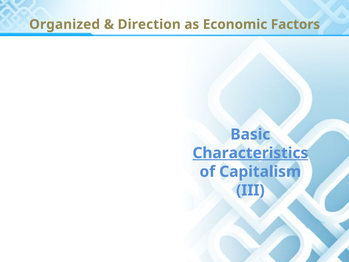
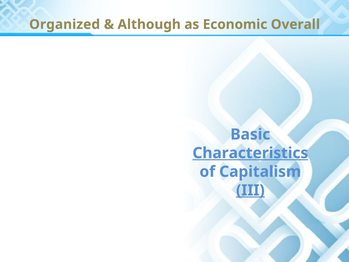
Direction: Direction -> Although
Factors: Factors -> Overall
III underline: none -> present
